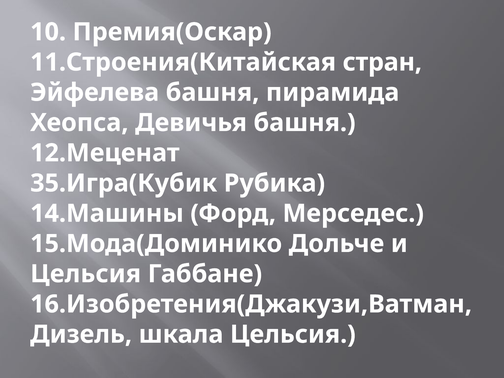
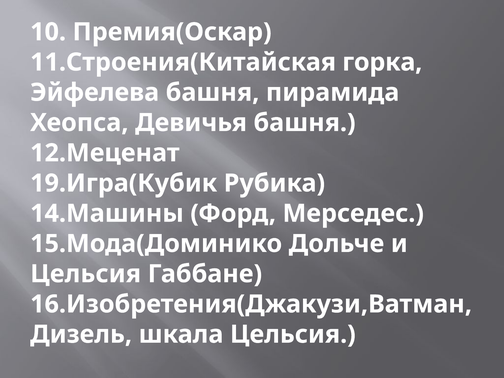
стран: стран -> горка
35.Игра(Кубик: 35.Игра(Кубик -> 19.Игра(Кубик
